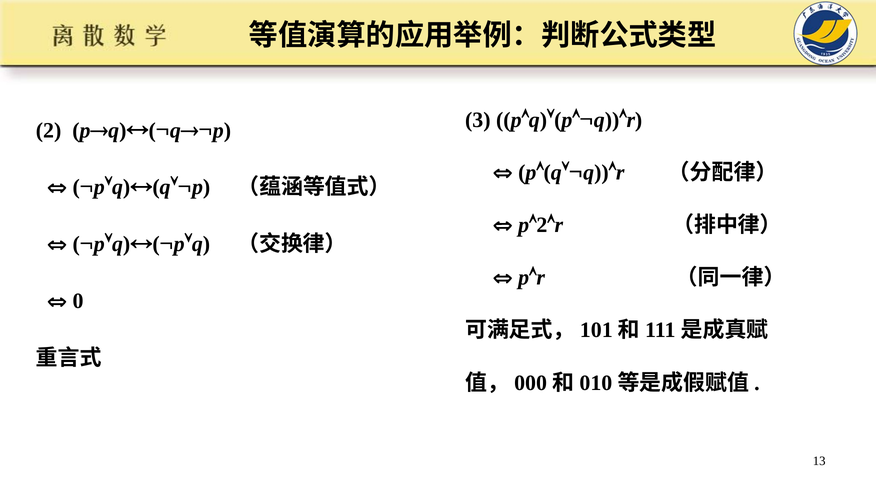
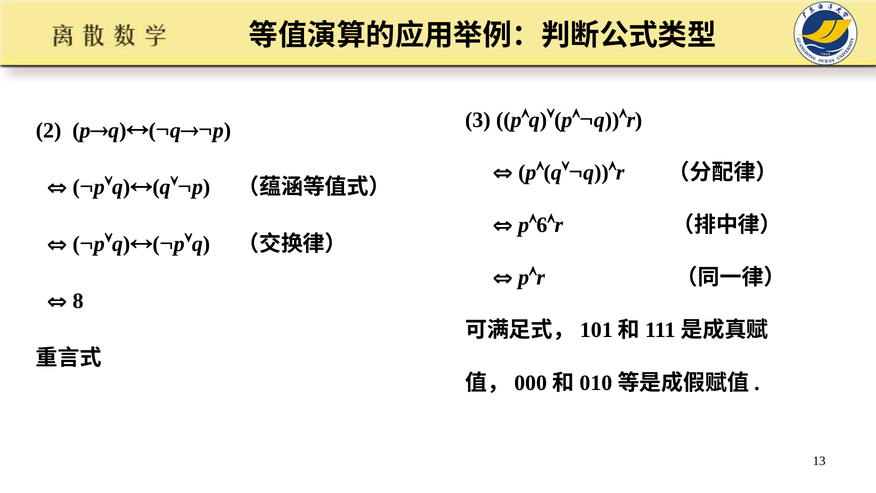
2 at (542, 225): 2 -> 6
0: 0 -> 8
